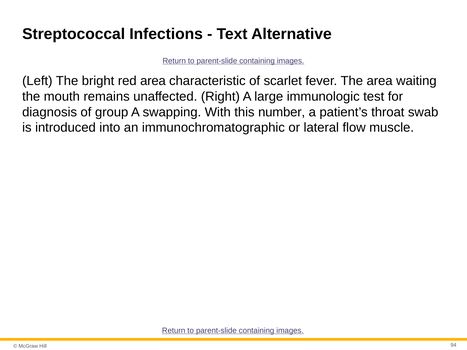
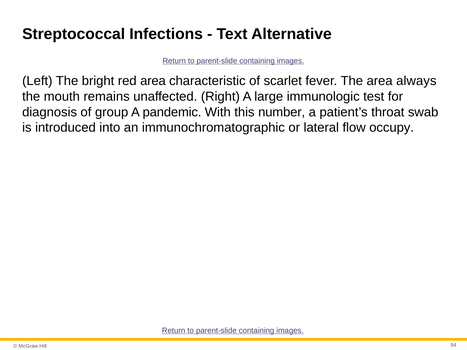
waiting: waiting -> always
swapping: swapping -> pandemic
muscle: muscle -> occupy
